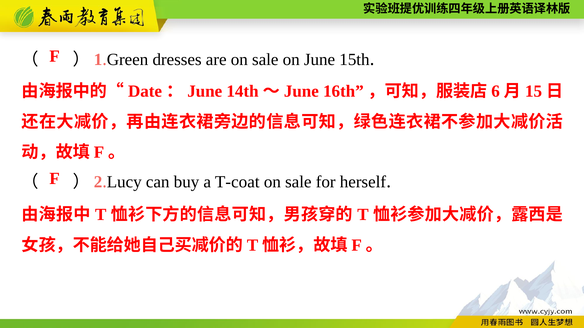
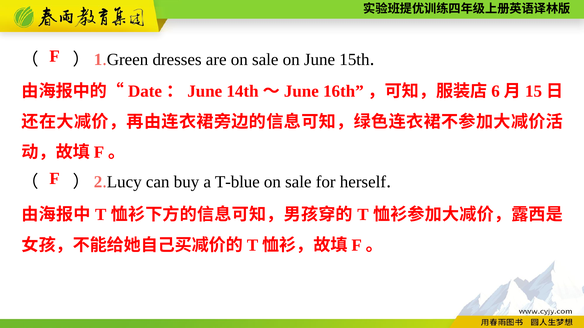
T-coat: T-coat -> T-blue
